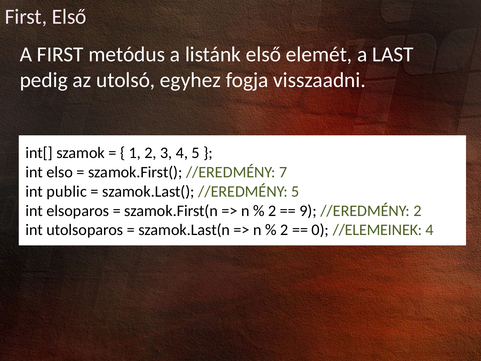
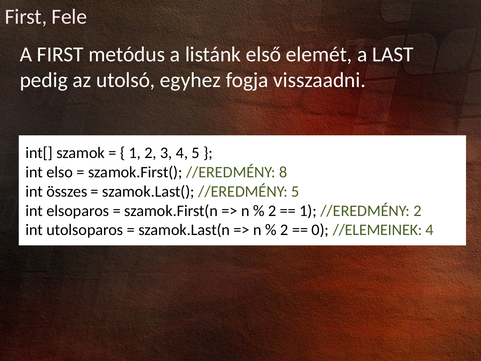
First Első: Első -> Fele
7: 7 -> 8
public: public -> összes
9 at (308, 211): 9 -> 1
